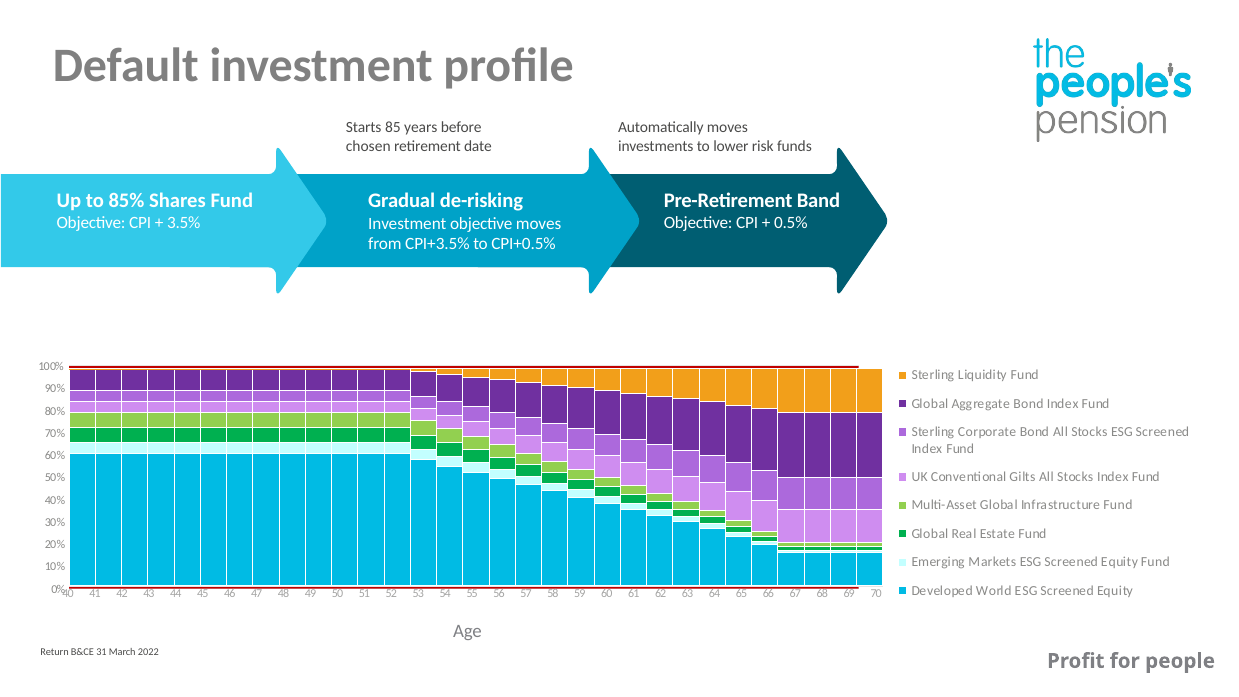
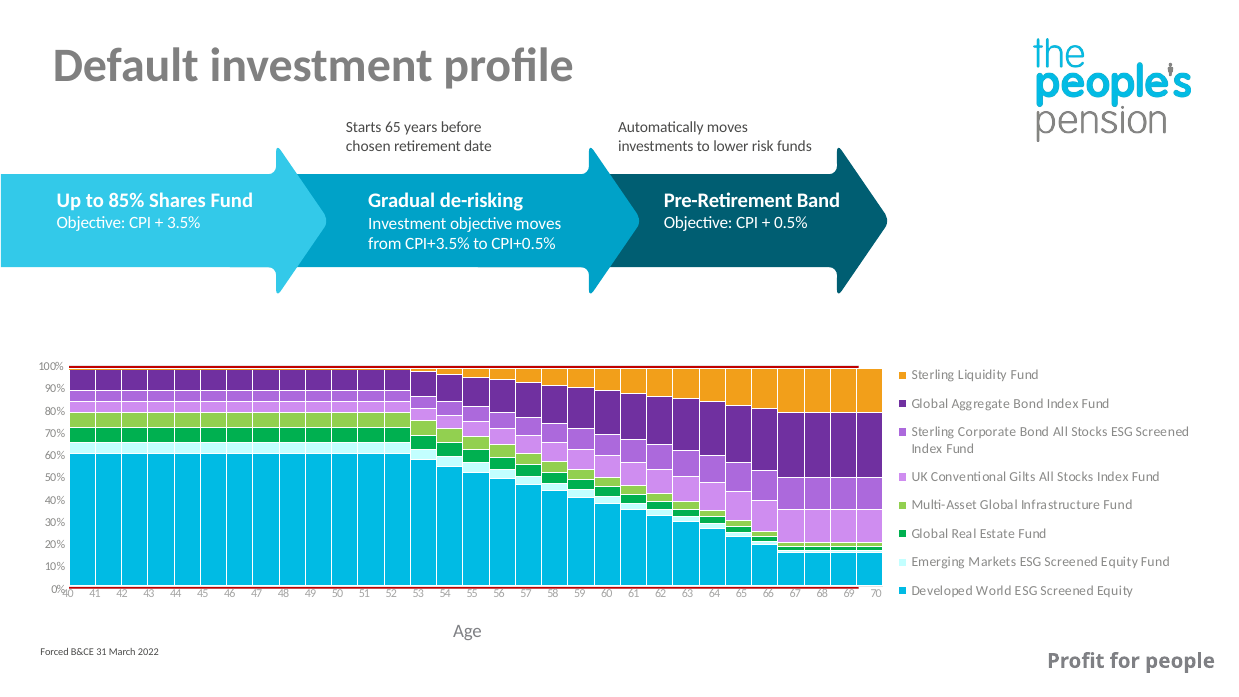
Starts 85: 85 -> 65
Return: Return -> Forced
